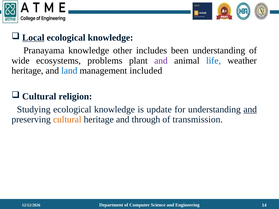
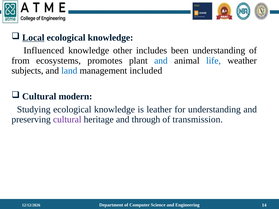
Pranayama: Pranayama -> Influenced
wide: wide -> from
problems: problems -> promotes
and at (161, 61) colour: purple -> blue
heritage at (27, 71): heritage -> subjects
religion: religion -> modern
update: update -> leather
and at (250, 110) underline: present -> none
cultural at (67, 120) colour: orange -> purple
